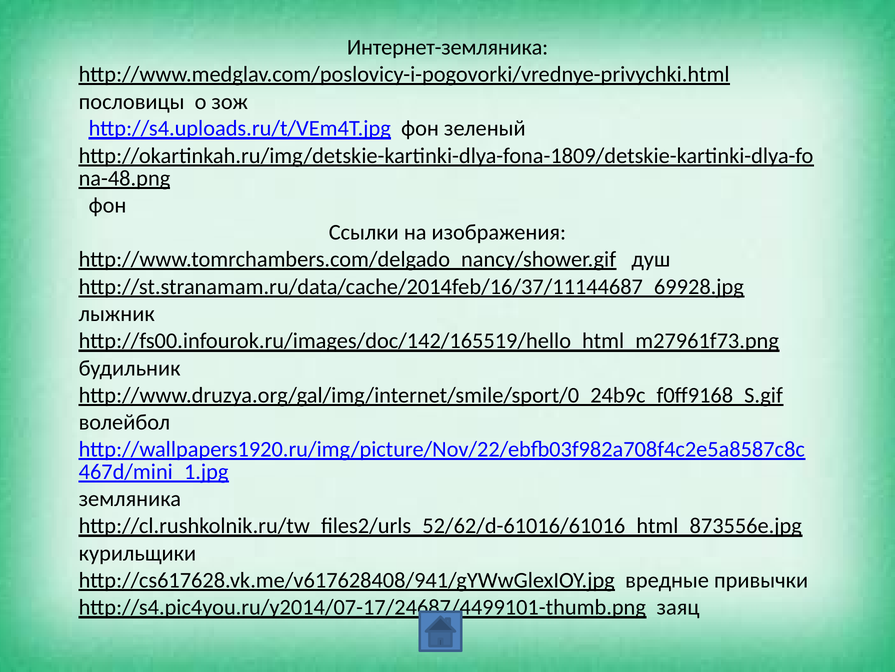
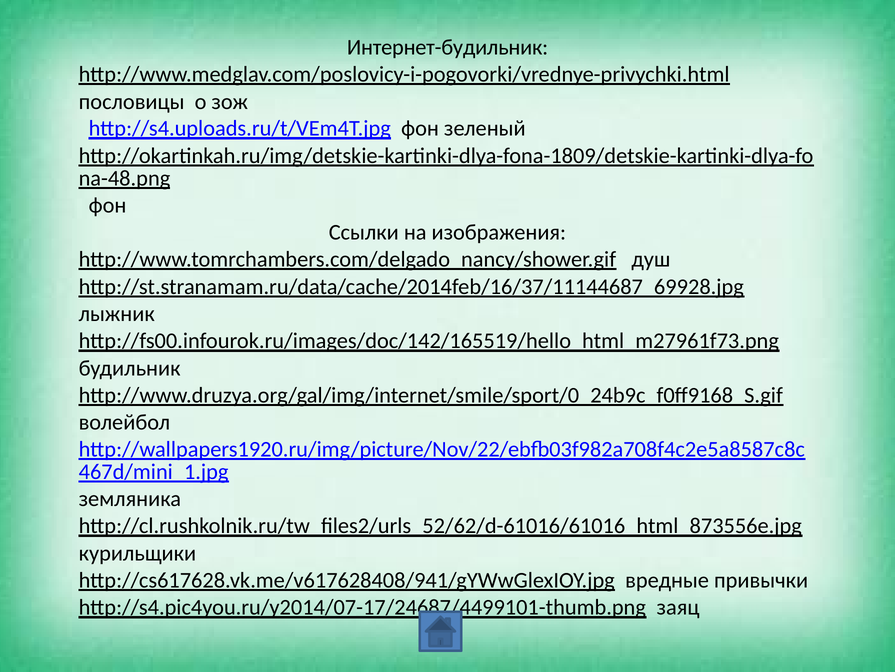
Интернет-земляника: Интернет-земляника -> Интернет-будильник
